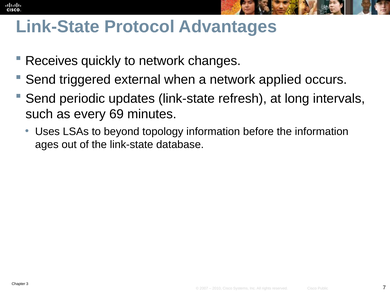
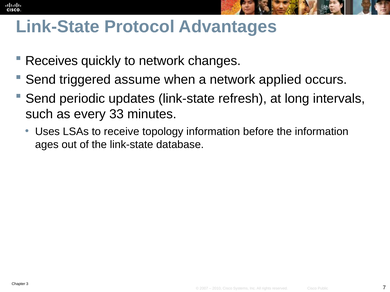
external: external -> assume
69: 69 -> 33
beyond: beyond -> receive
